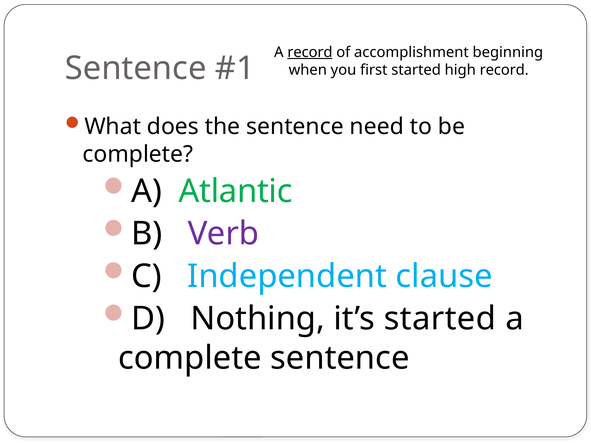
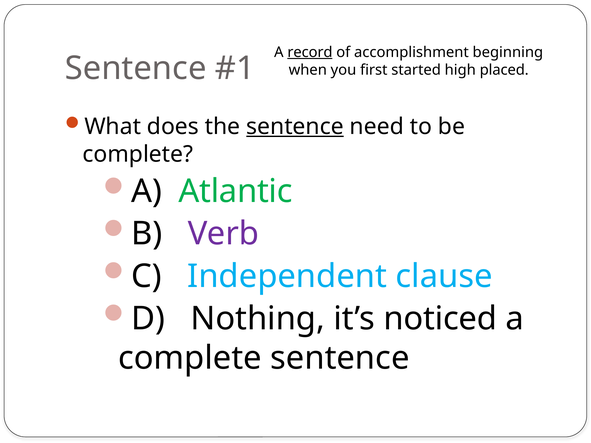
high record: record -> placed
sentence at (295, 127) underline: none -> present
it’s started: started -> noticed
